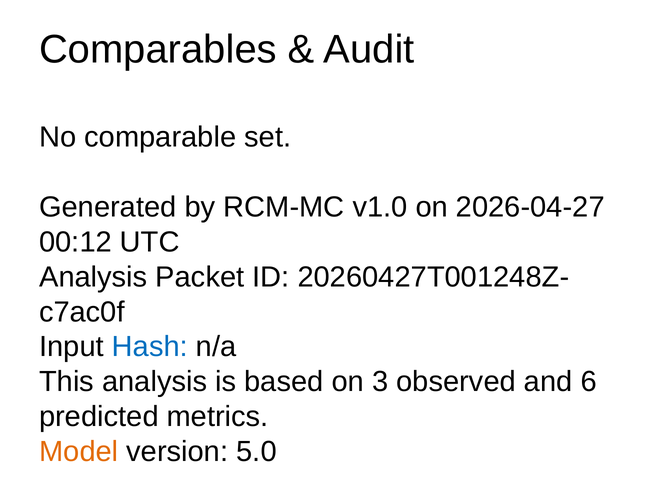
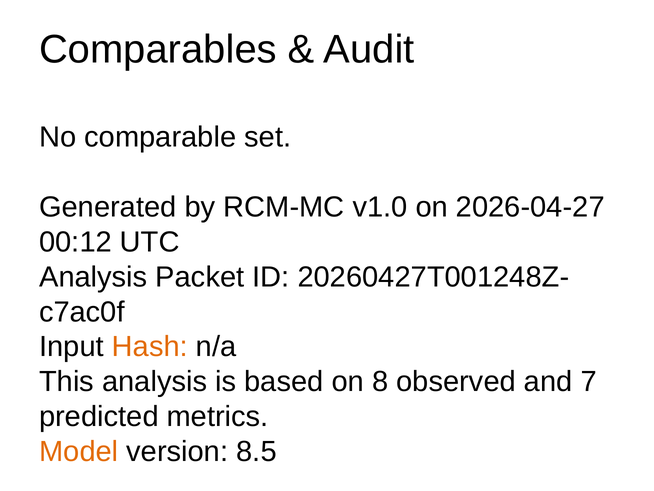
Hash colour: blue -> orange
3: 3 -> 8
6: 6 -> 7
5.0: 5.0 -> 8.5
